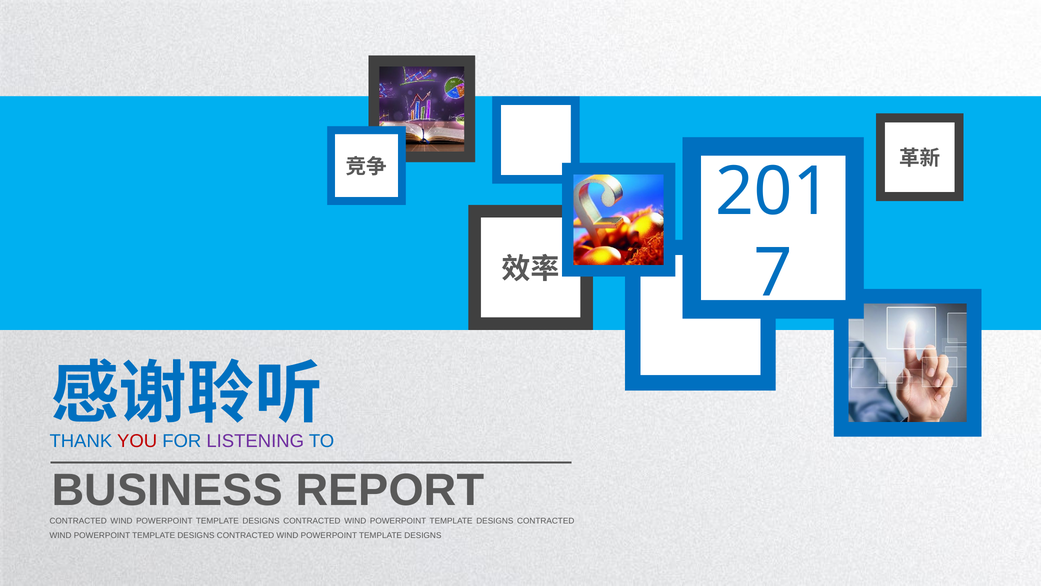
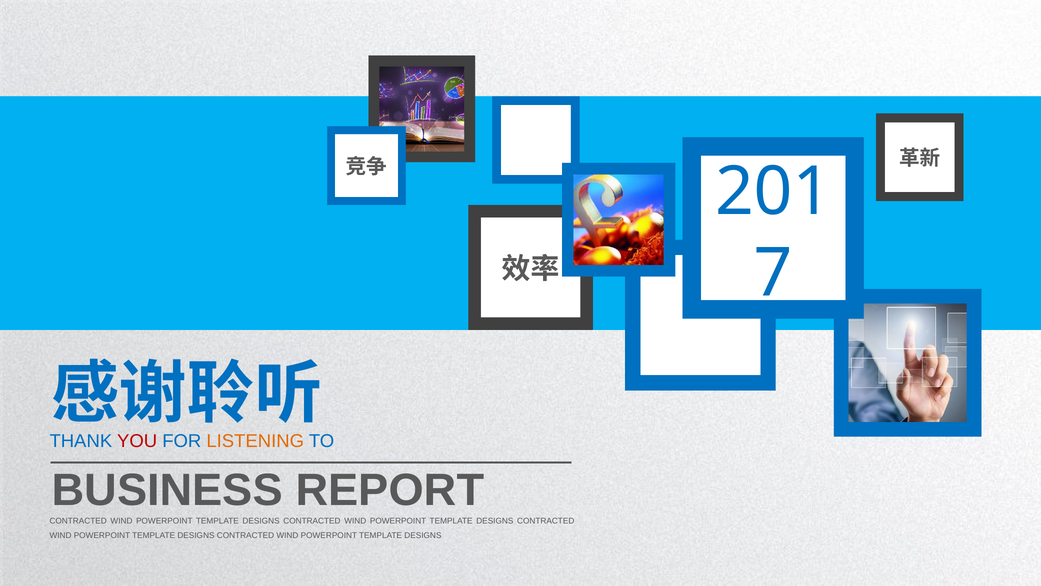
LISTENING colour: purple -> orange
